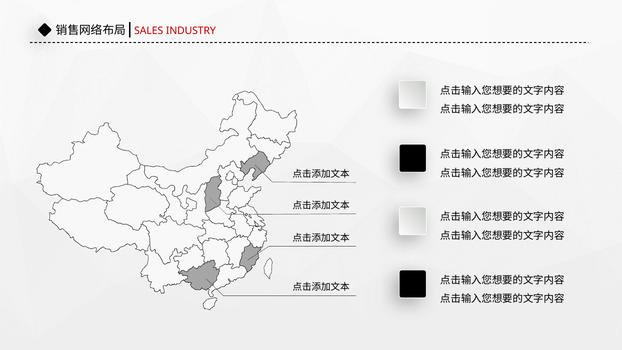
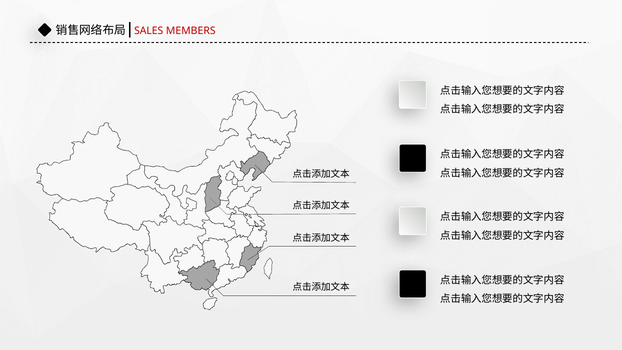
INDUSTRY: INDUSTRY -> MEMBERS
